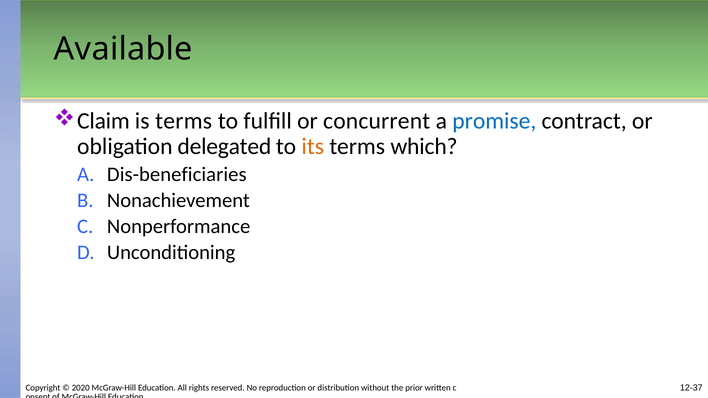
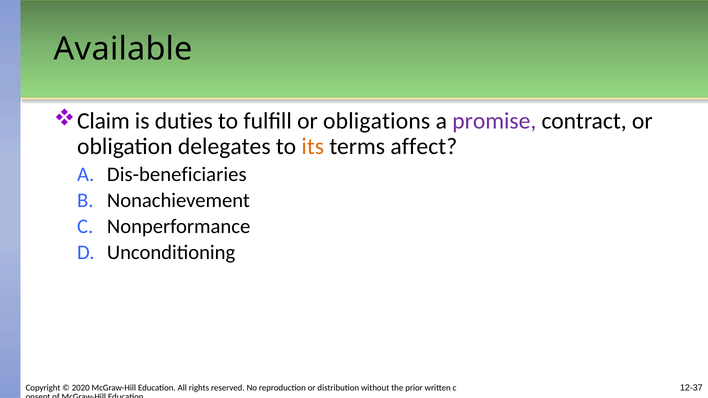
is terms: terms -> duties
concurrent: concurrent -> obligations
promise colour: blue -> purple
delegated: delegated -> delegates
which: which -> affect
